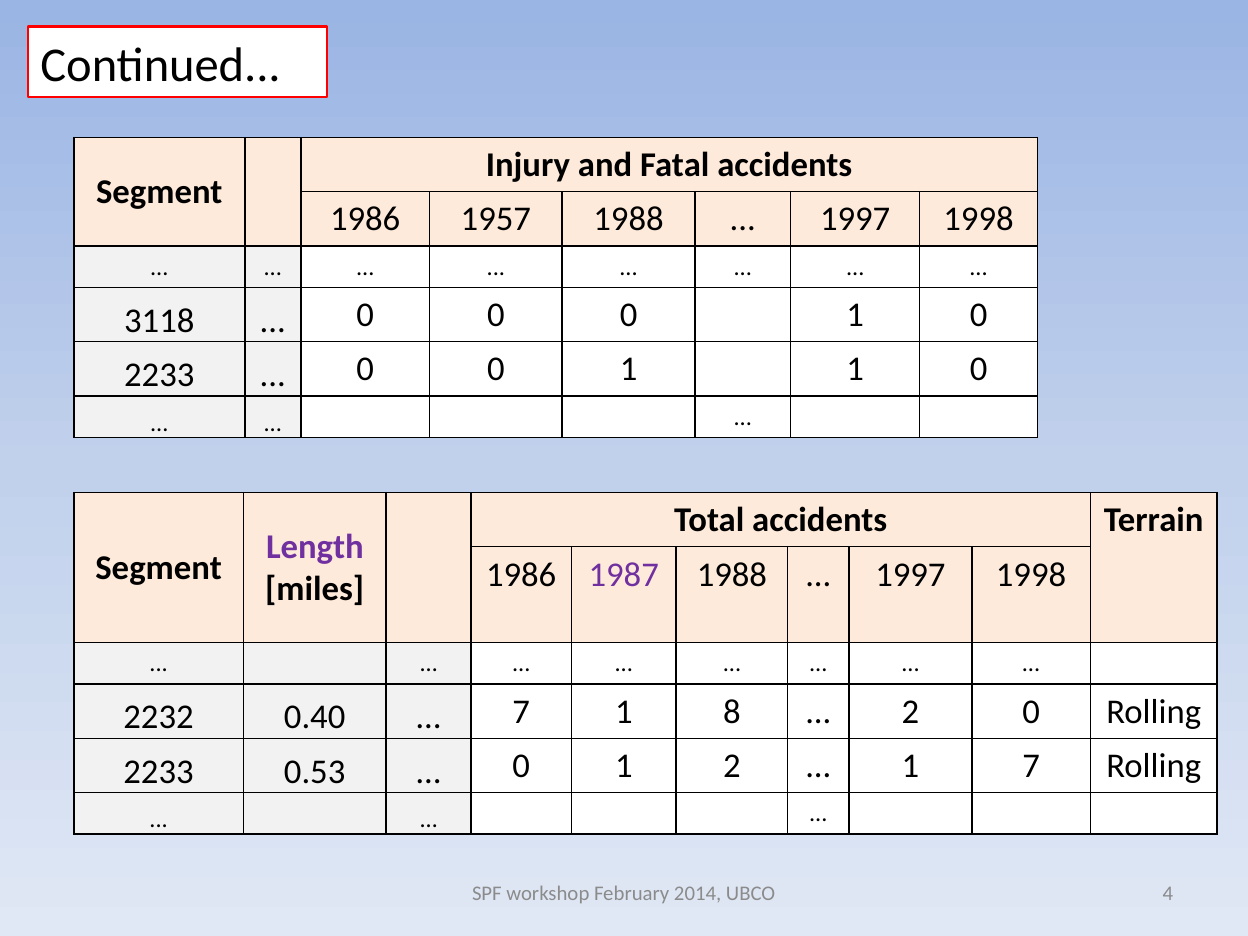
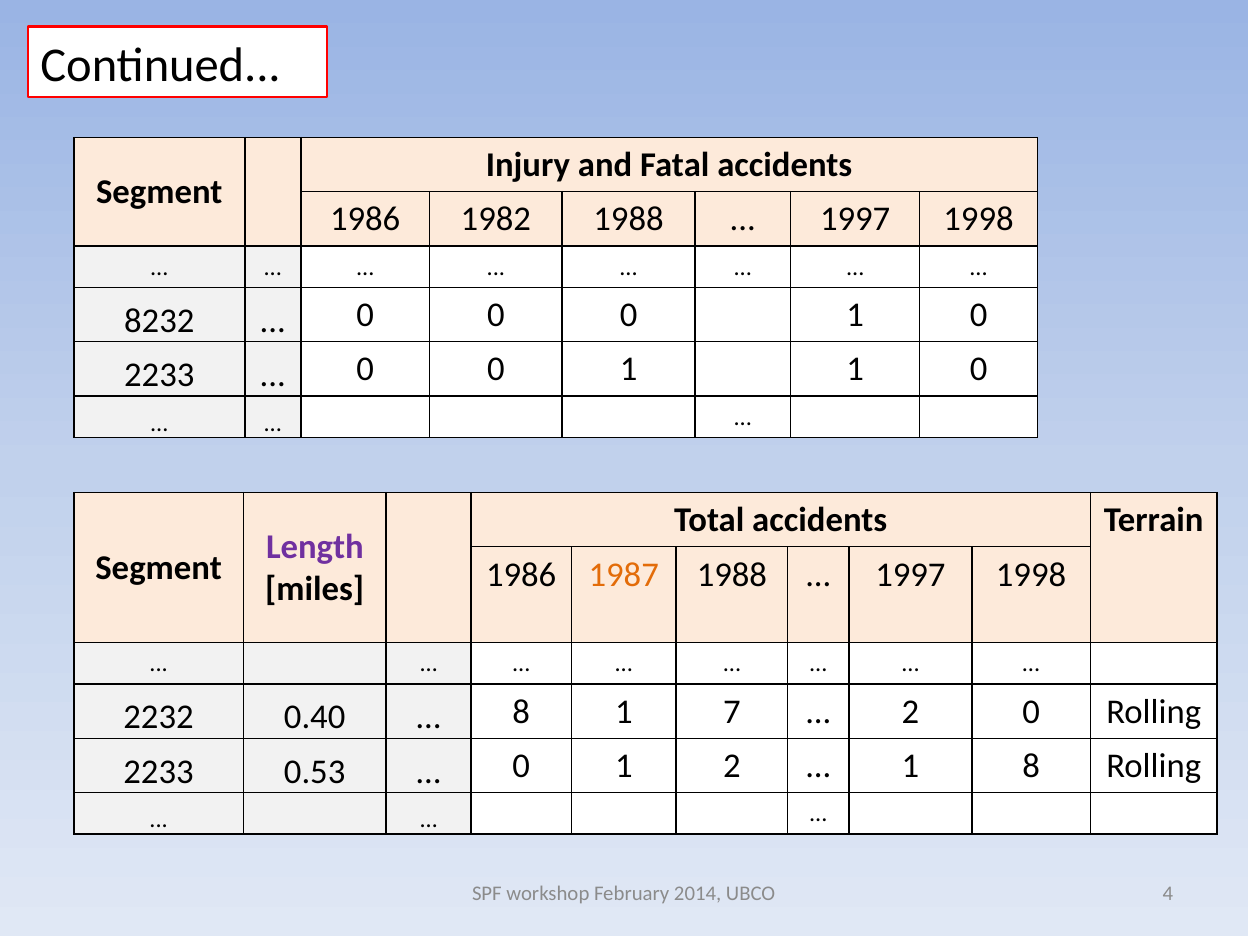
1957: 1957 -> 1982
3118: 3118 -> 8232
1987 colour: purple -> orange
7 at (521, 712): 7 -> 8
8: 8 -> 7
1 7: 7 -> 8
